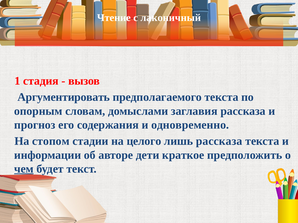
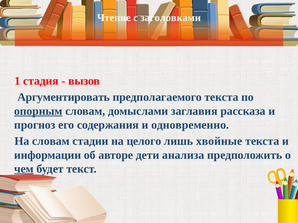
лаконичный: лаконичный -> заголовками
опорным underline: none -> present
На стопом: стопом -> словам
лишь рассказа: рассказа -> хвойные
краткое: краткое -> анализа
